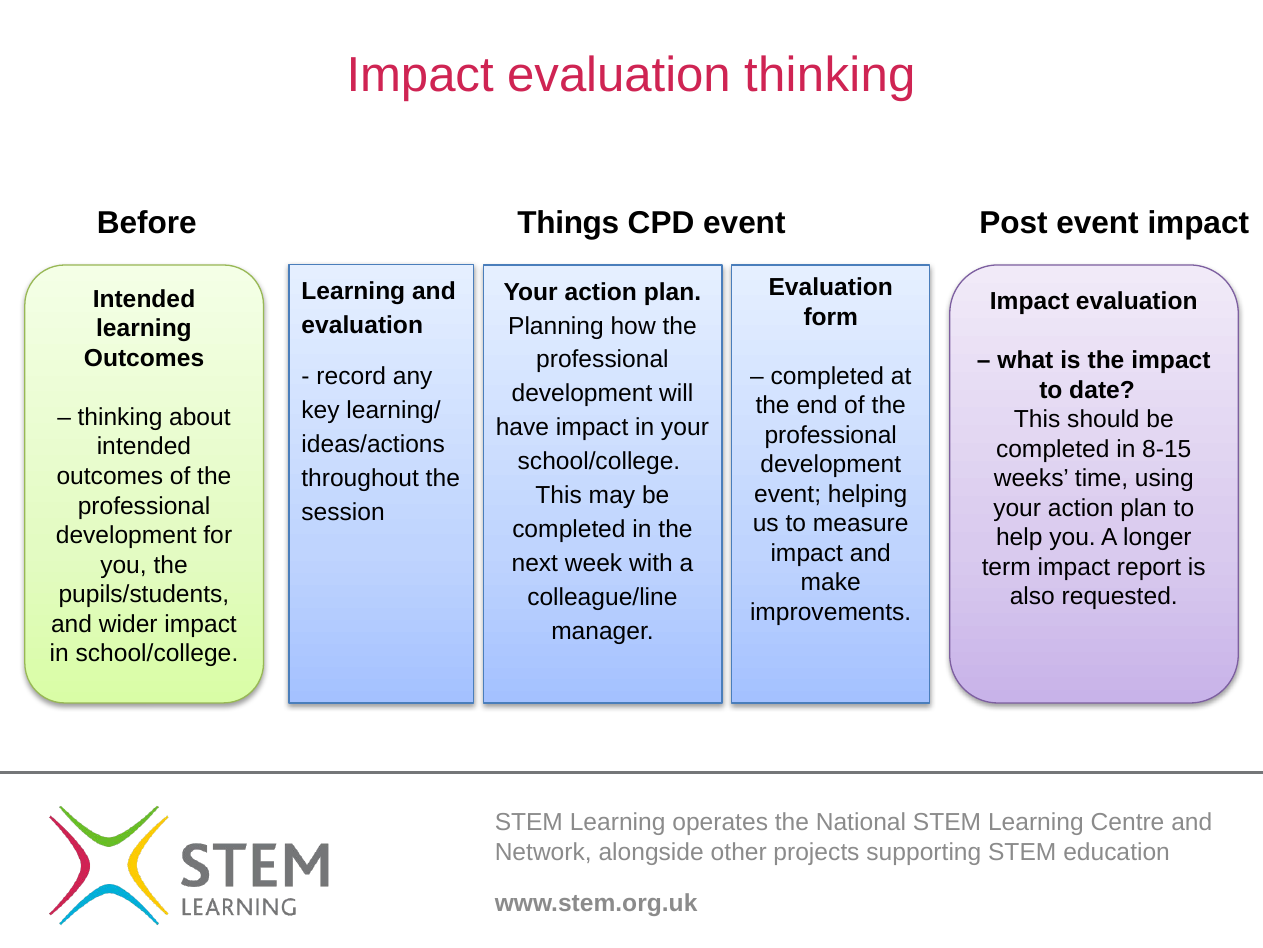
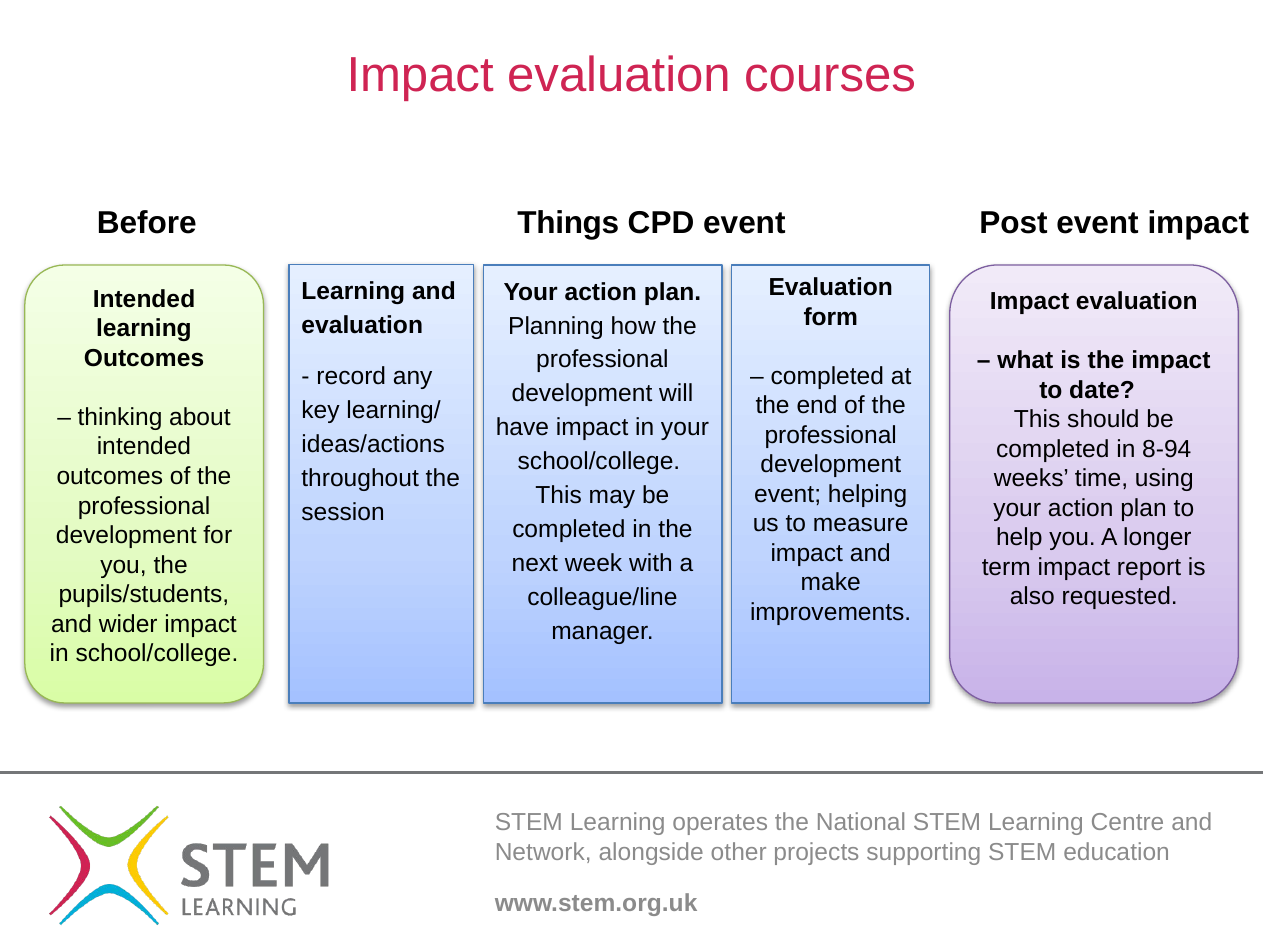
evaluation thinking: thinking -> courses
8-15: 8-15 -> 8-94
